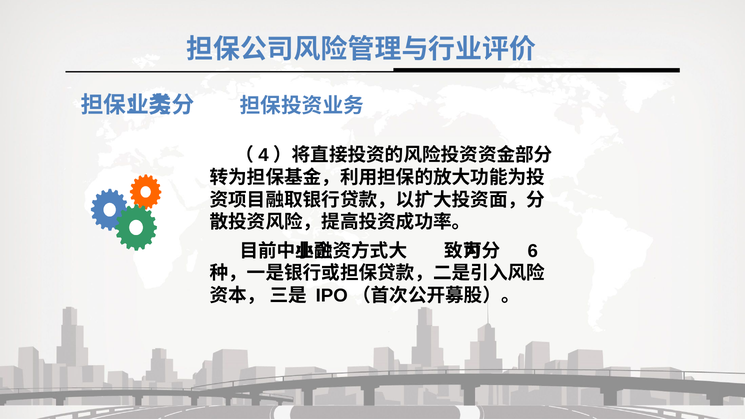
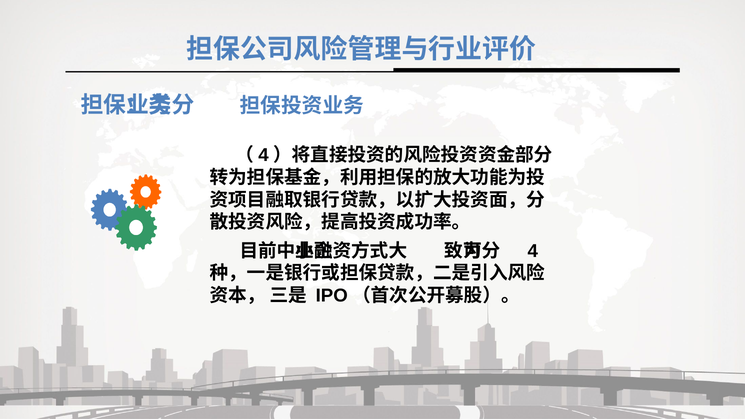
6: 6 -> 4
